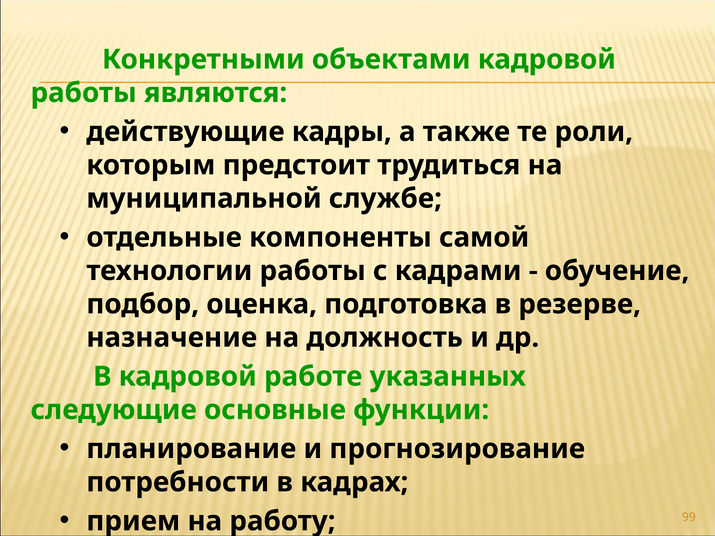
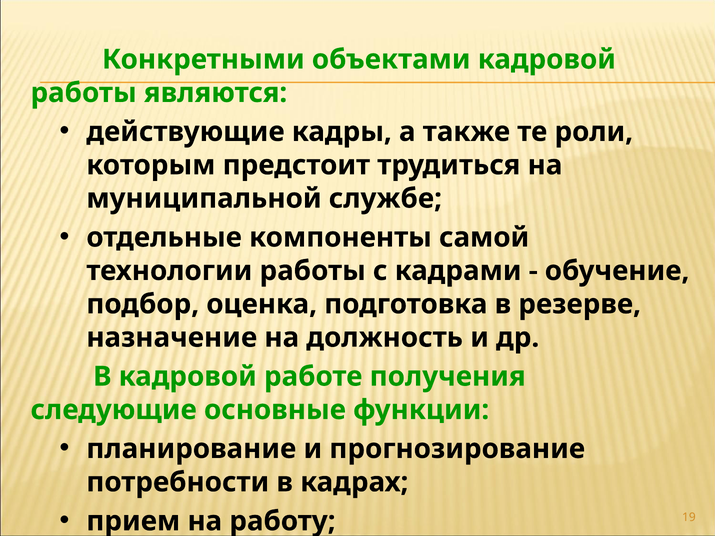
указанных: указанных -> получения
99: 99 -> 19
